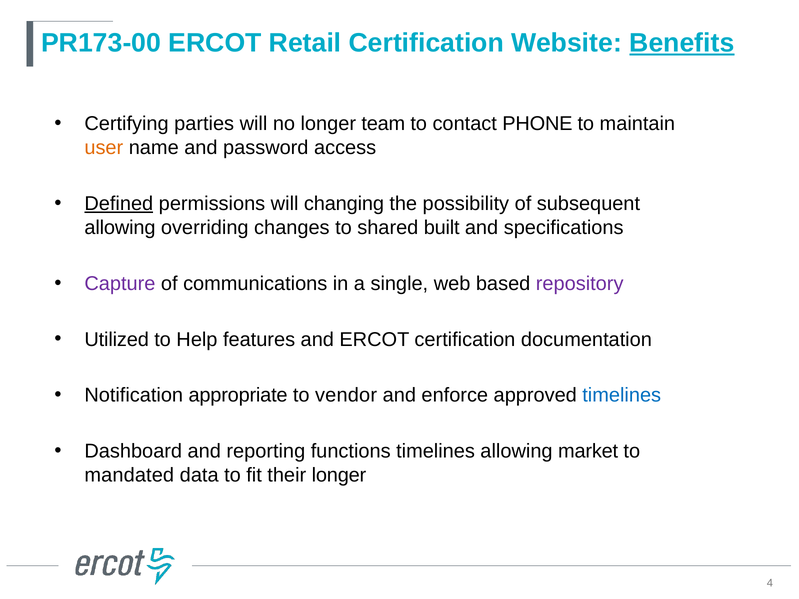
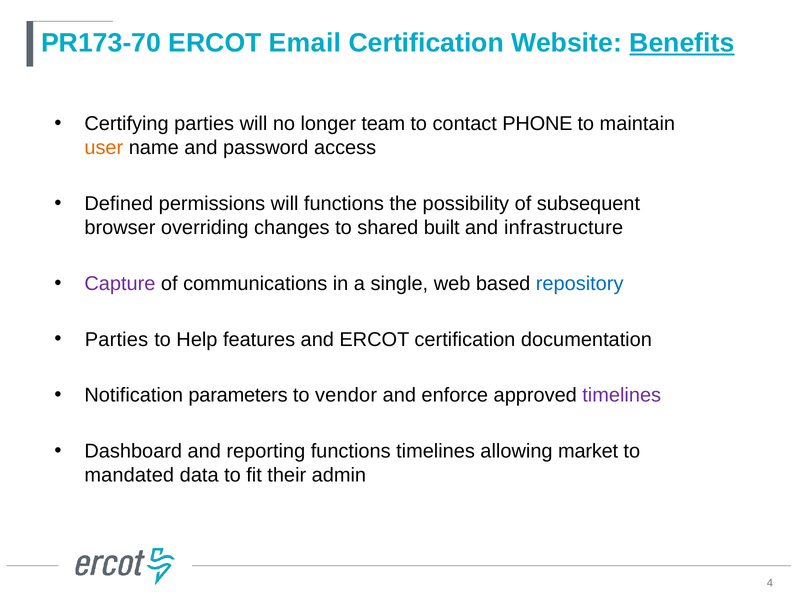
PR173-00: PR173-00 -> PR173-70
Retail: Retail -> Email
Defined underline: present -> none
will changing: changing -> functions
allowing at (120, 228): allowing -> browser
specifications: specifications -> infrastructure
repository colour: purple -> blue
Utilized at (117, 340): Utilized -> Parties
appropriate: appropriate -> parameters
timelines at (622, 396) colour: blue -> purple
their longer: longer -> admin
